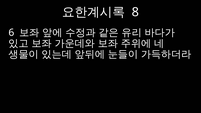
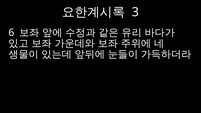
8: 8 -> 3
